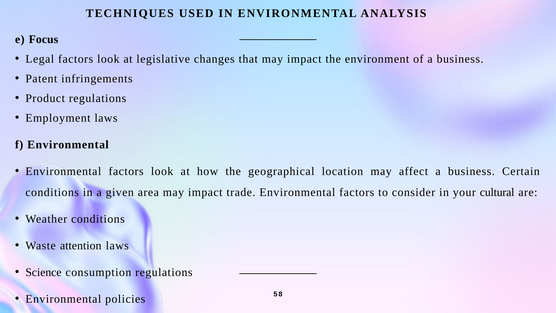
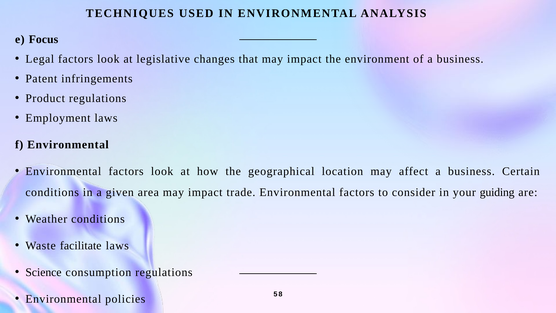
cultural: cultural -> guiding
attention: attention -> facilitate
